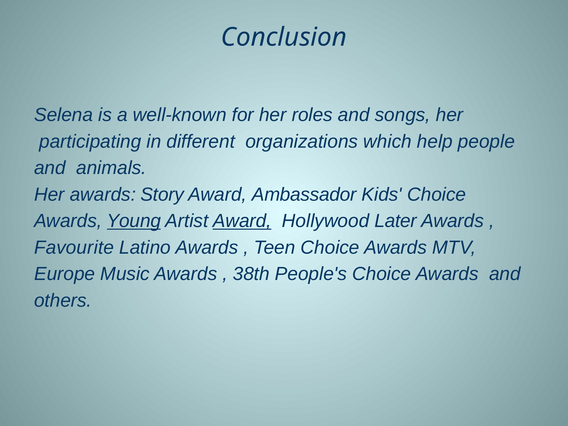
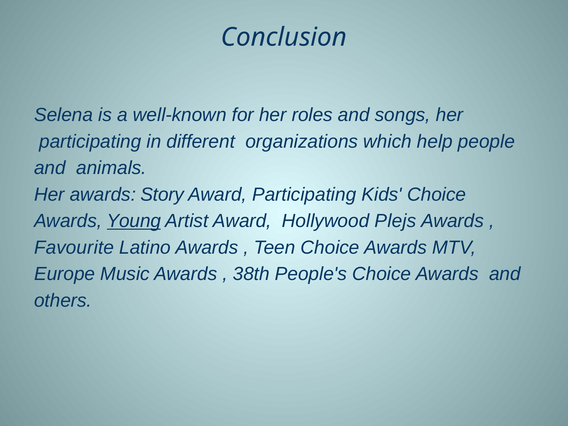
Award Ambassador: Ambassador -> Participating
Award at (242, 221) underline: present -> none
Later: Later -> Plejs
